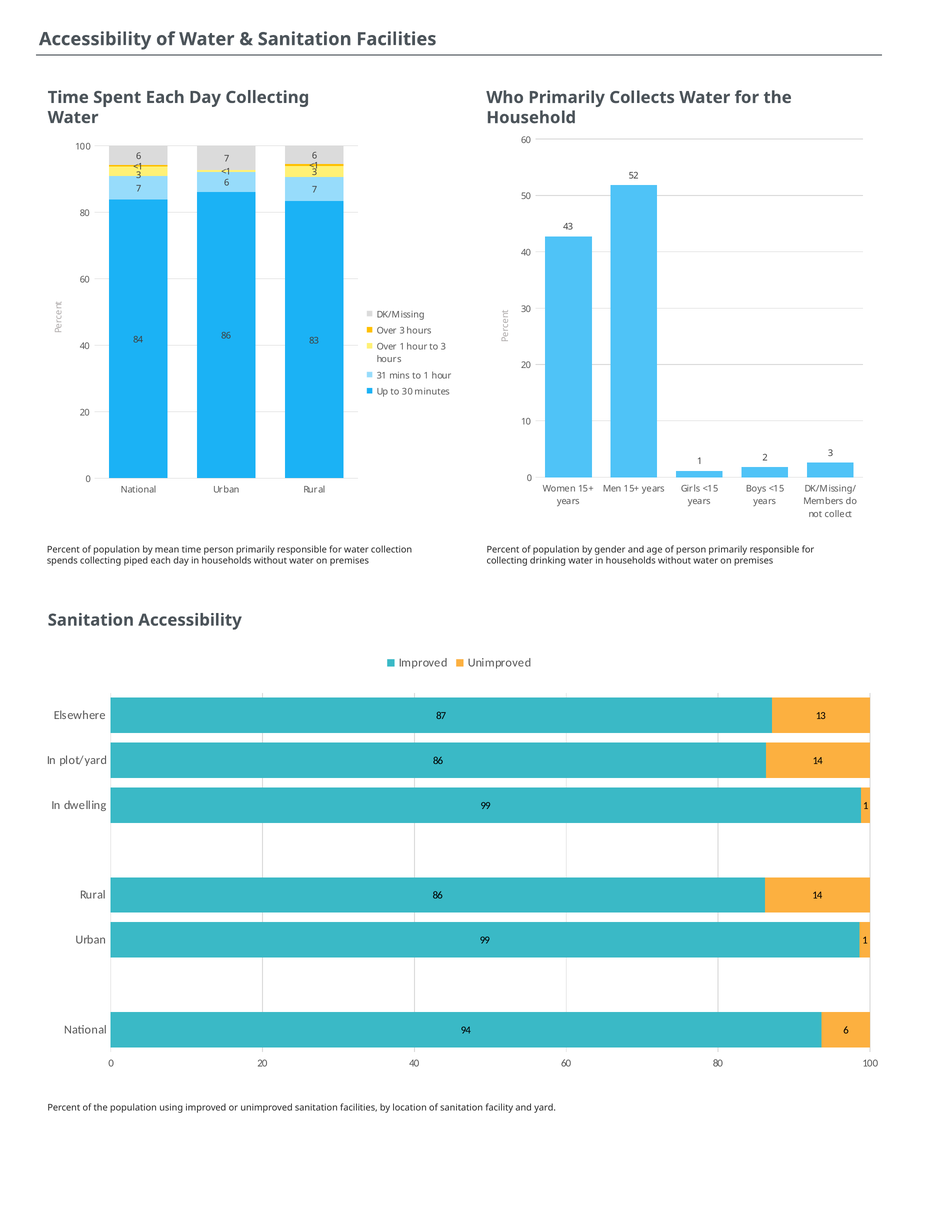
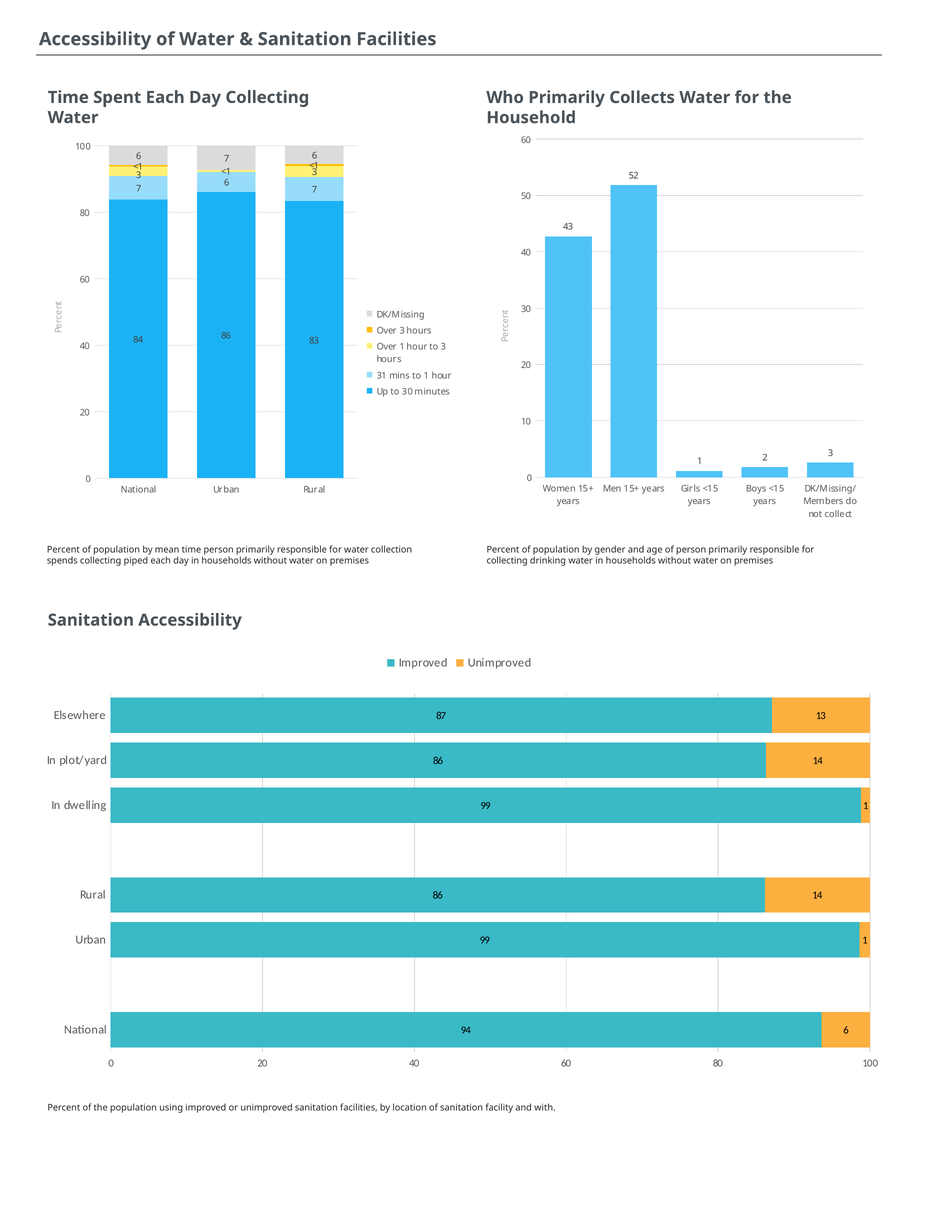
yard: yard -> with
